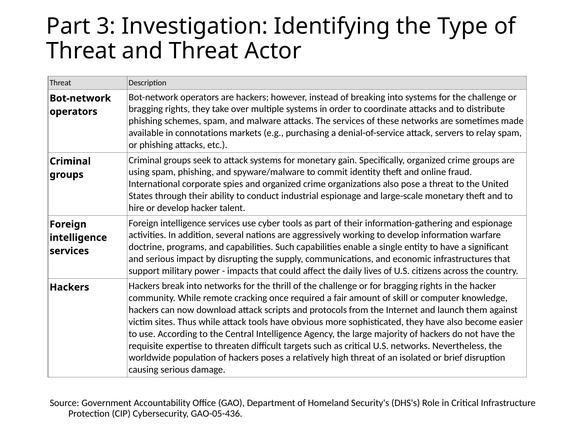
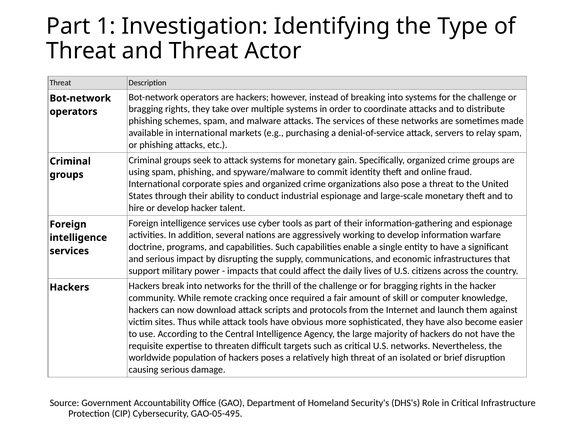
3: 3 -> 1
in connotations: connotations -> international
GAO-05-436: GAO-05-436 -> GAO-05-495
